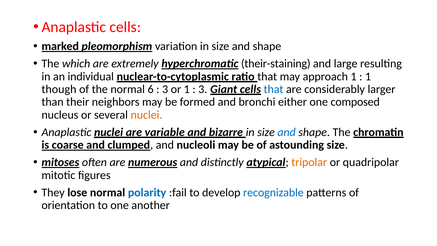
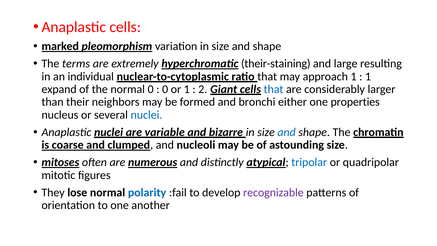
which: which -> terms
though: though -> expand
normal 6: 6 -> 0
3 at (165, 89): 3 -> 0
3 at (203, 89): 3 -> 2
composed: composed -> properties
nuclei at (146, 115) colour: orange -> blue
tripolar colour: orange -> blue
recognizable colour: blue -> purple
